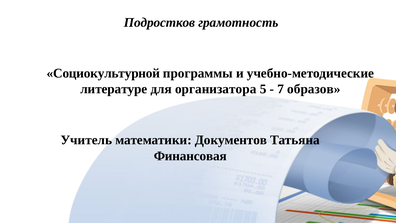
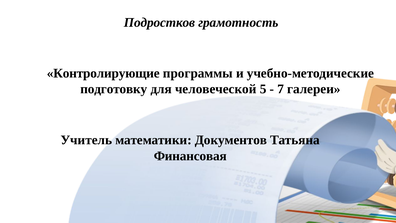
Социокультурной: Социокультурной -> Контролирующие
литературе: литературе -> подготовку
организатора: организатора -> человеческой
образов: образов -> галереи
